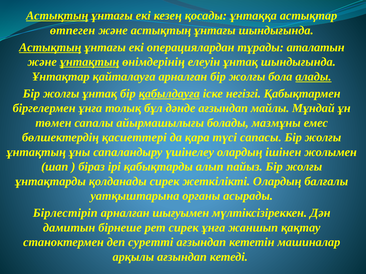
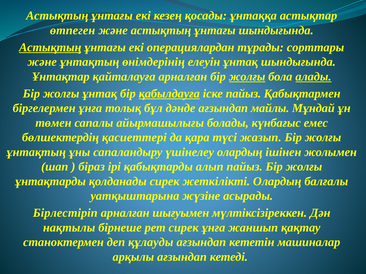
Астықтың at (57, 16) underline: present -> none
аталатын: аталатын -> сорттары
ұнтақтың at (90, 62) underline: present -> none
жолғы at (247, 77) underline: none -> present
iске негiзгi: негiзгi -> пайыз
мазмұны: мазмұны -> күнбағыс
сапасы: сапасы -> жазып
органы: органы -> жүзiне
дамитын: дамитын -> нақтылы
суреттi: суреттi -> құлауды
